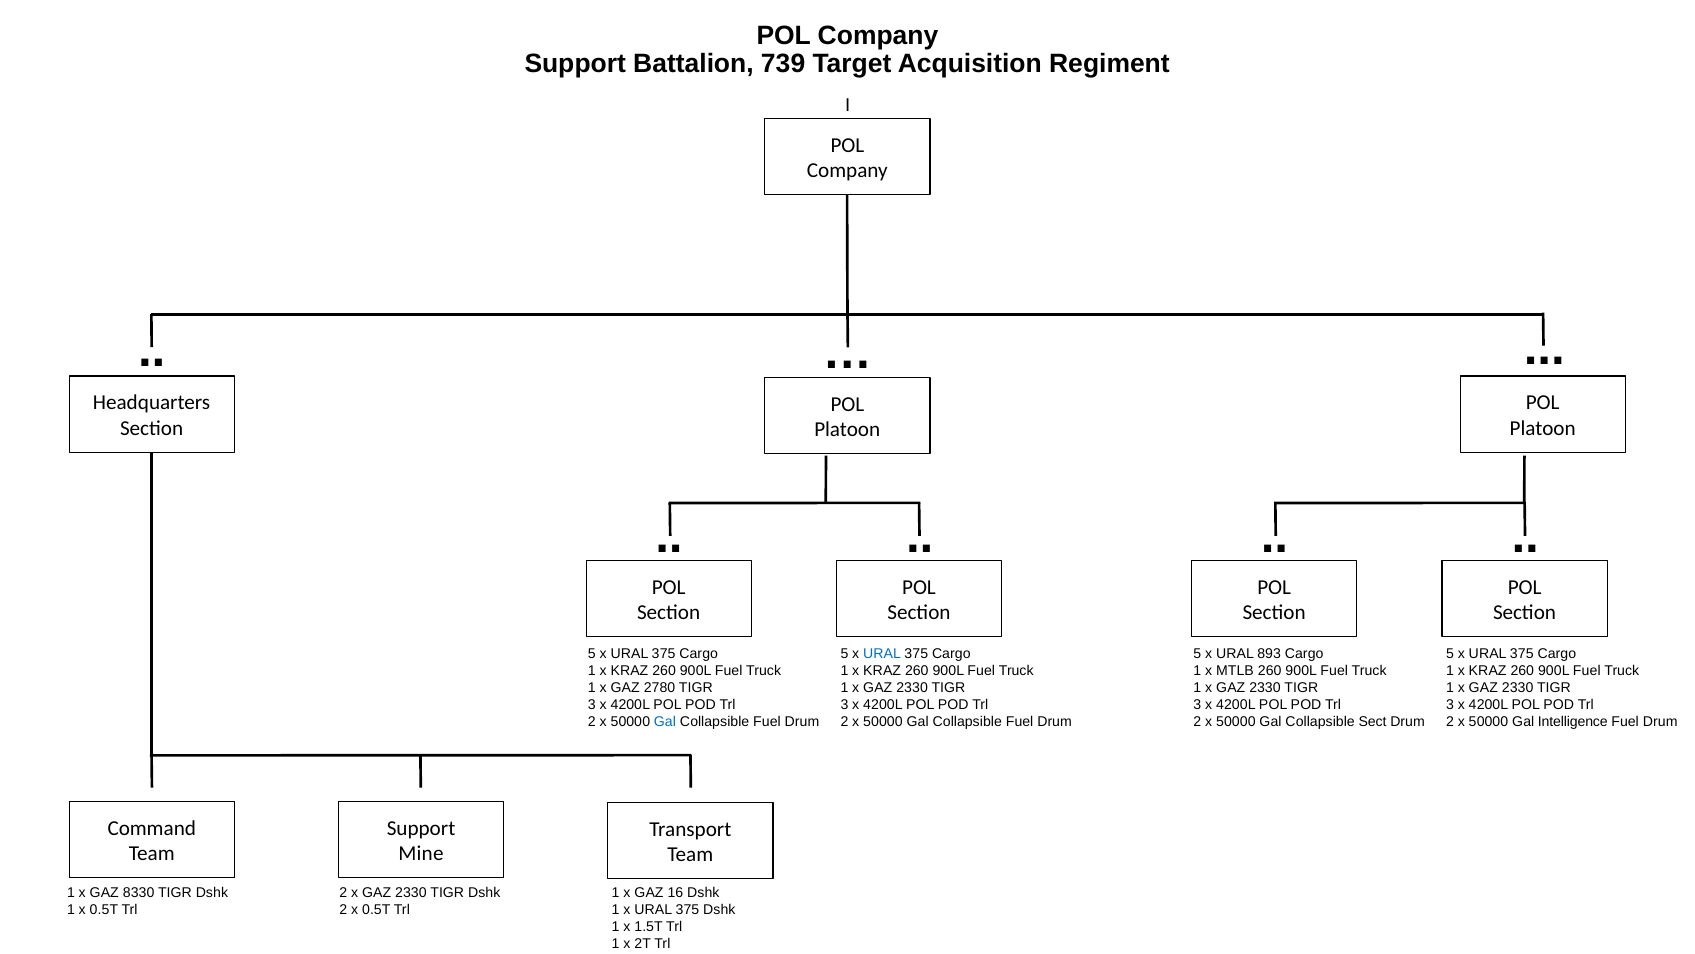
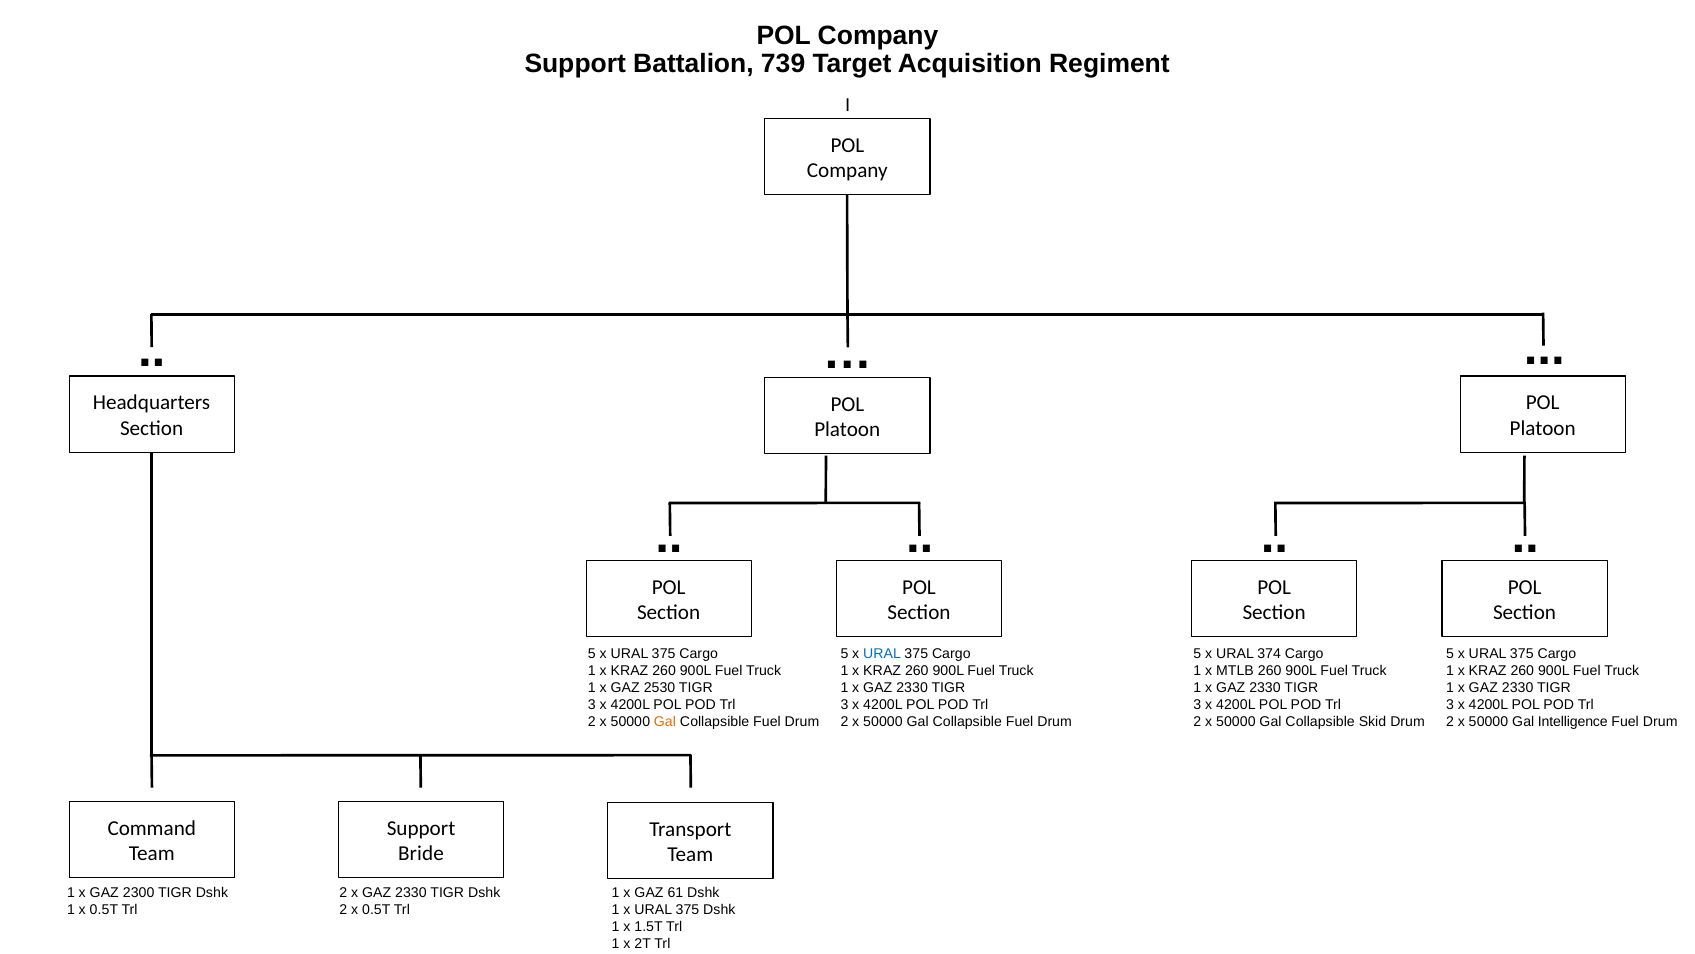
893: 893 -> 374
2780: 2780 -> 2530
Gal at (665, 721) colour: blue -> orange
Sect: Sect -> Skid
Mine: Mine -> Bride
8330: 8330 -> 2300
16: 16 -> 61
